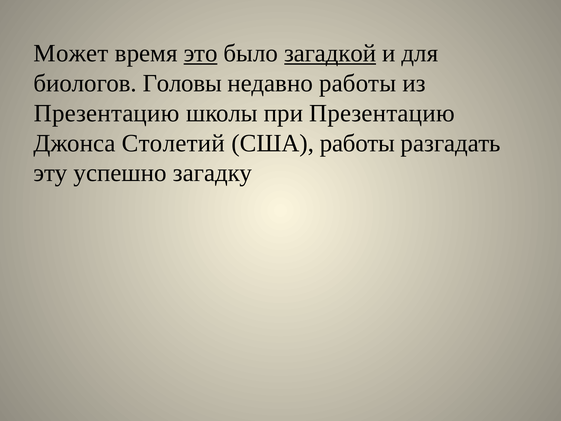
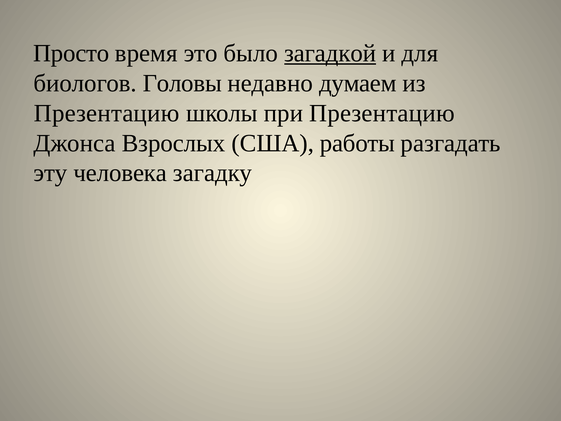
Может: Может -> Просто
это underline: present -> none
недавно работы: работы -> думаем
Столетий: Столетий -> Взрослых
успешно: успешно -> человека
